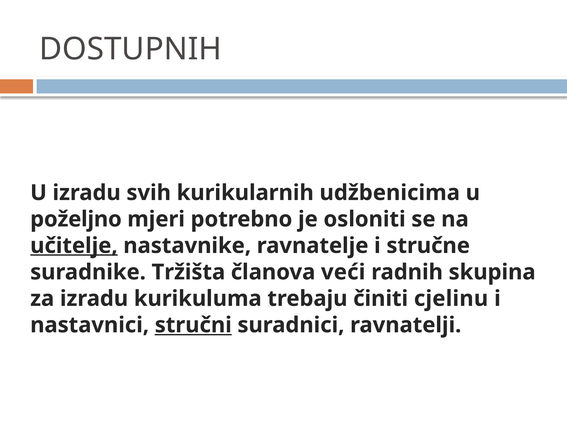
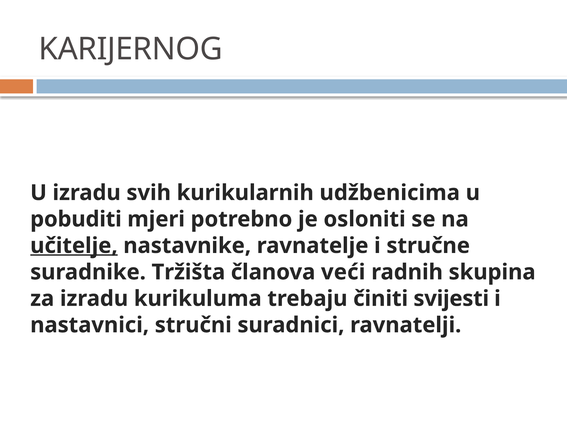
DOSTUPNIH: DOSTUPNIH -> KARIJERNOG
poželjno: poželjno -> pobuditi
cjelinu: cjelinu -> svijesti
stručni underline: present -> none
